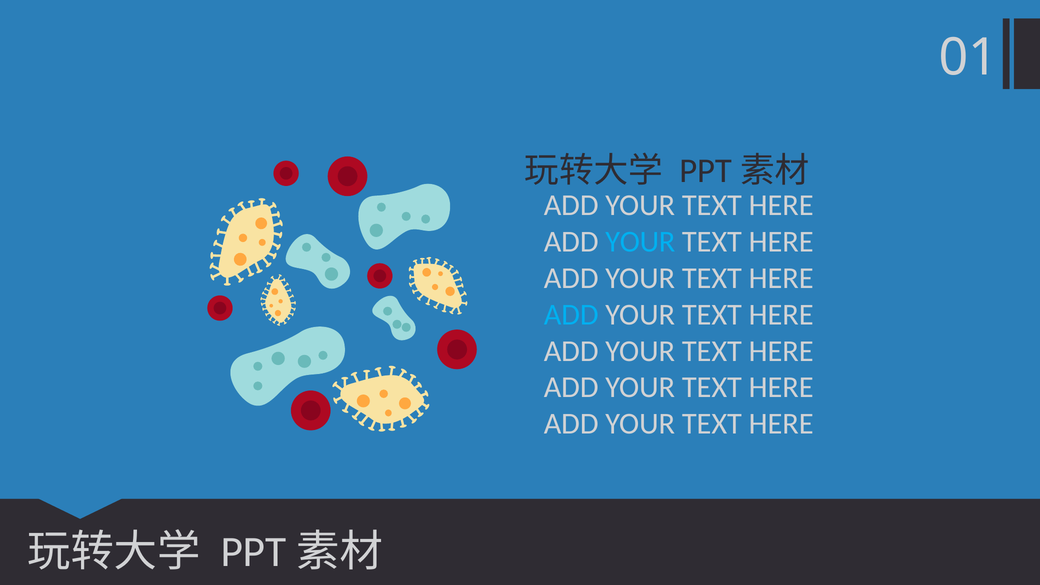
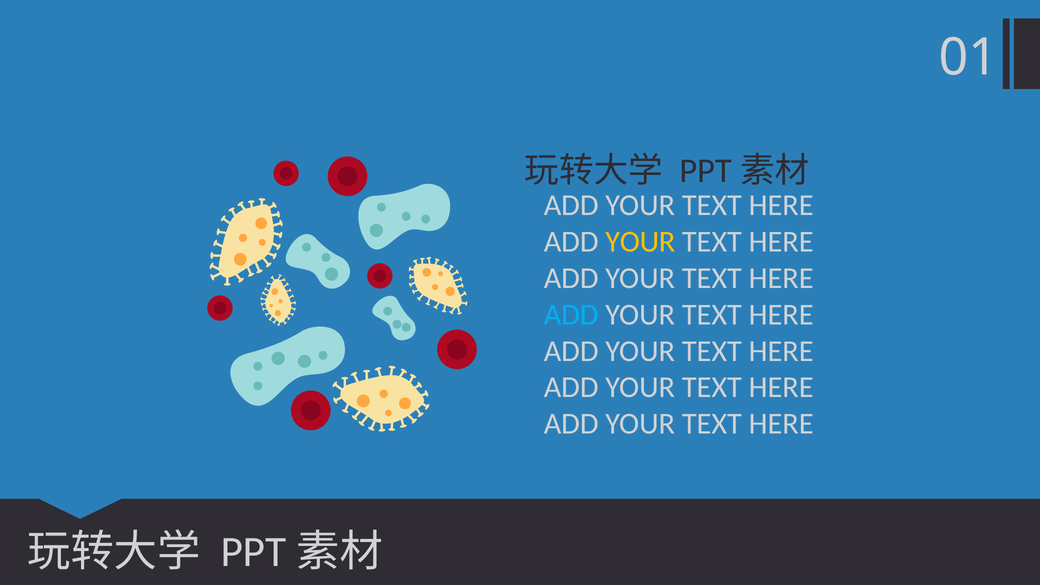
YOUR at (640, 242) colour: light blue -> yellow
